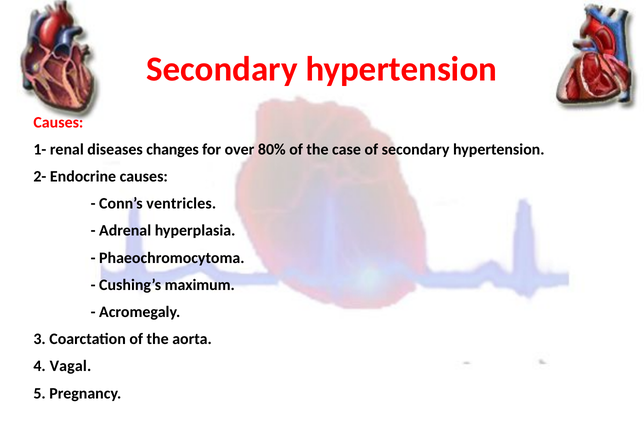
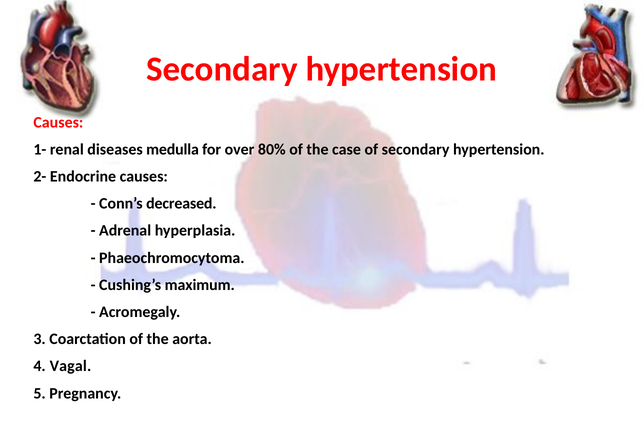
changes: changes -> medulla
ventricles: ventricles -> decreased
